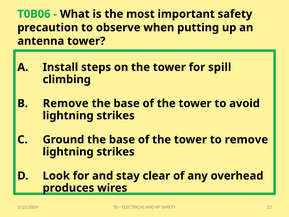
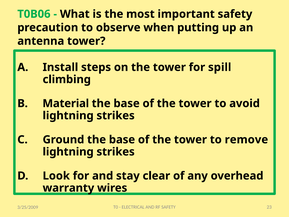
Remove at (66, 103): Remove -> Material
produces: produces -> warranty
